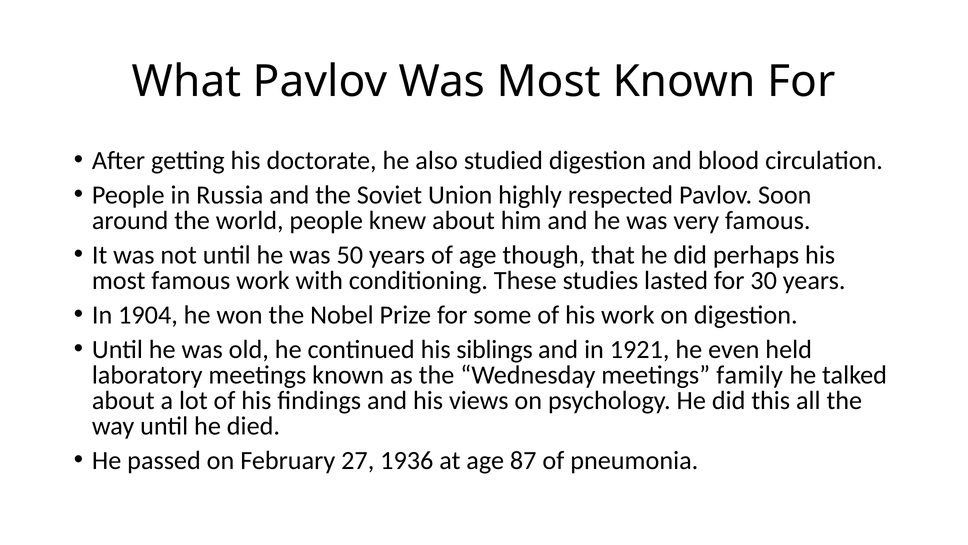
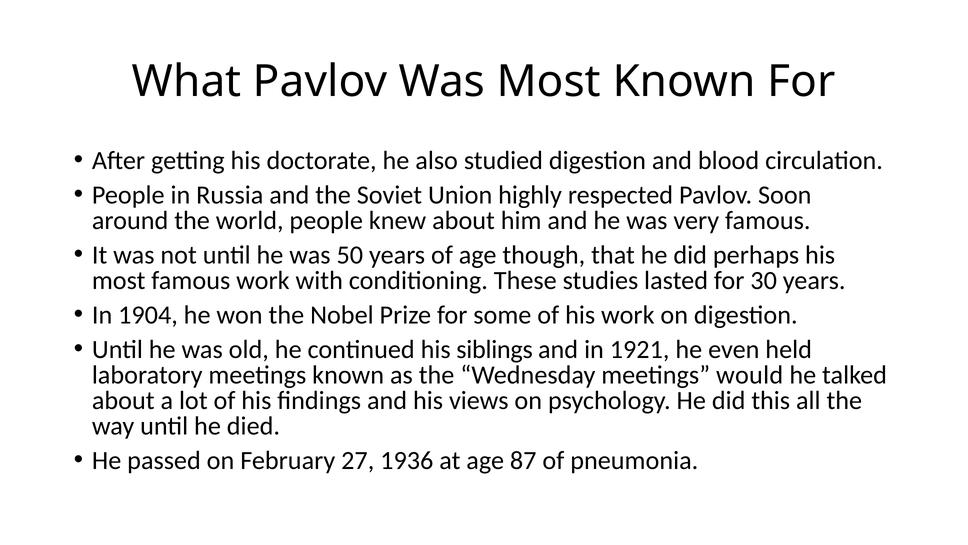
family: family -> would
